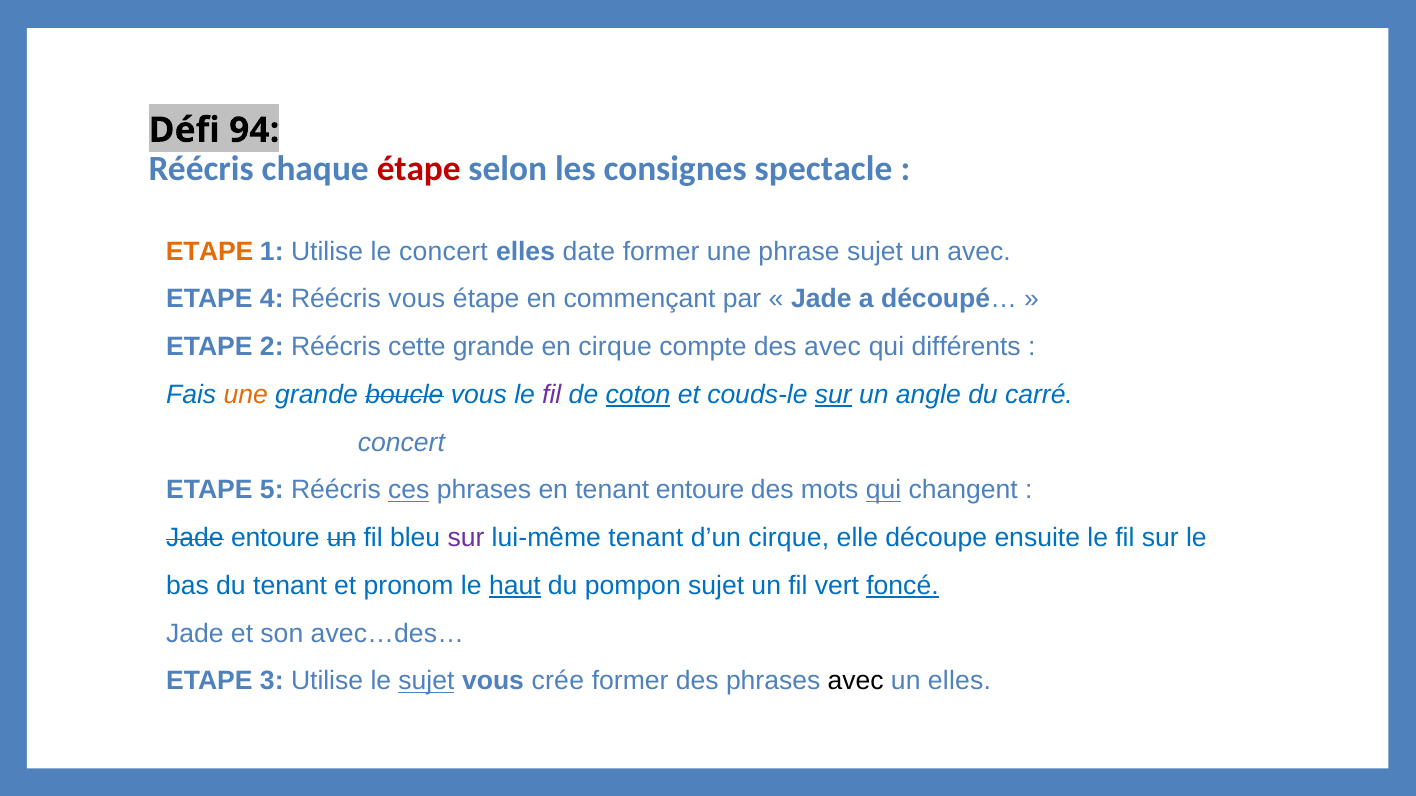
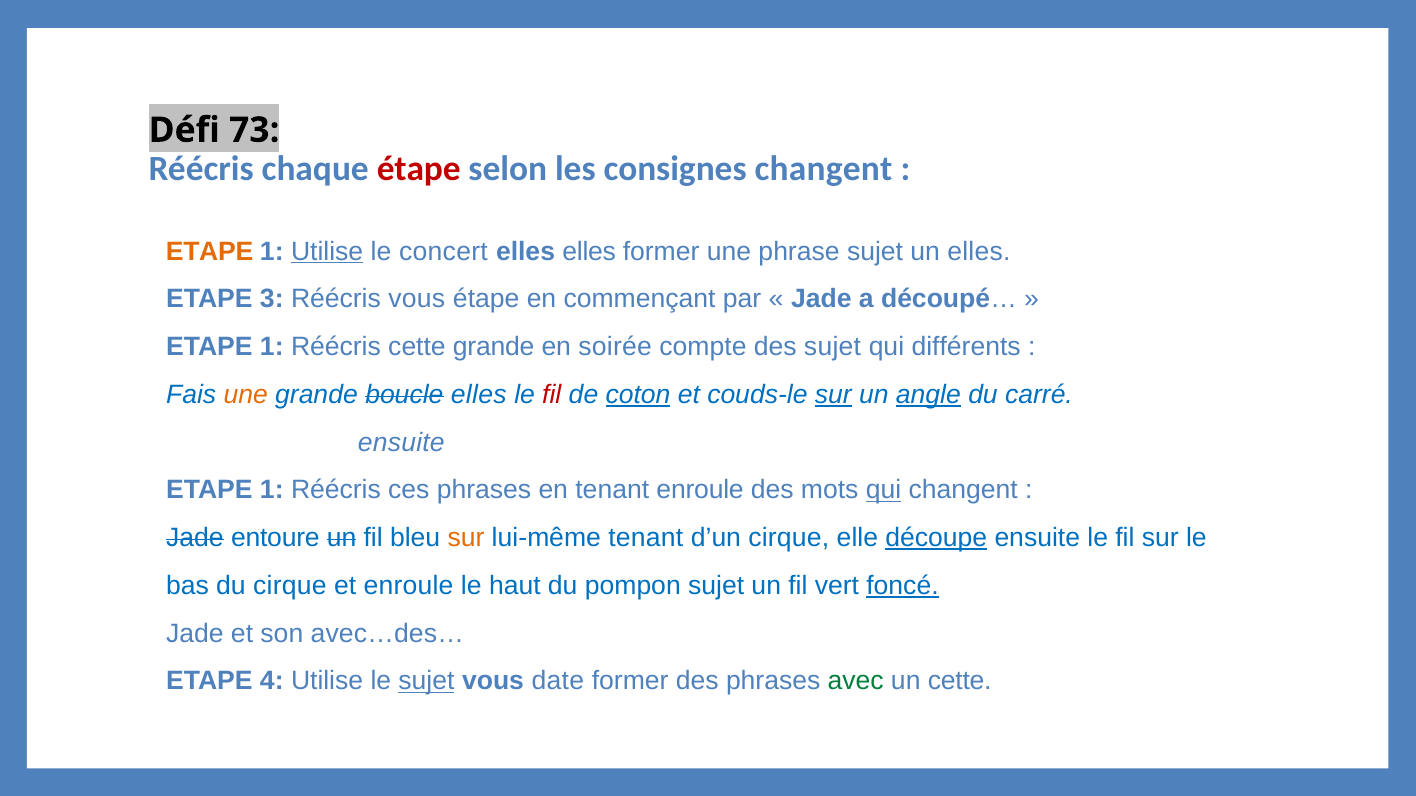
94: 94 -> 73
consignes spectacle: spectacle -> changent
Utilise at (327, 251) underline: none -> present
elles date: date -> elles
un avec: avec -> elles
4: 4 -> 3
2 at (272, 347): 2 -> 1
en cirque: cirque -> soirée
des avec: avec -> sujet
boucle vous: vous -> elles
fil at (552, 395) colour: purple -> red
angle underline: none -> present
concert at (401, 443): concert -> ensuite
5 at (272, 490): 5 -> 1
ces underline: present -> none
tenant entoure: entoure -> enroule
sur at (466, 538) colour: purple -> orange
découpe underline: none -> present
du tenant: tenant -> cirque
et pronom: pronom -> enroule
haut underline: present -> none
3: 3 -> 4
crée: crée -> date
avec at (856, 682) colour: black -> green
un elles: elles -> cette
